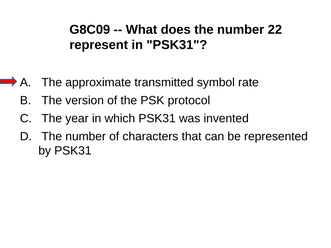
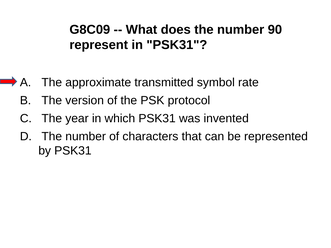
22: 22 -> 90
